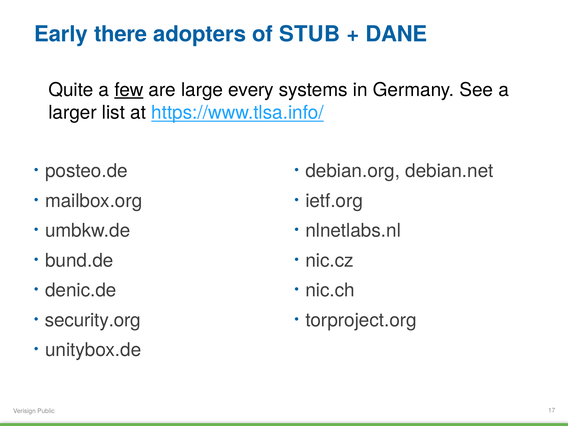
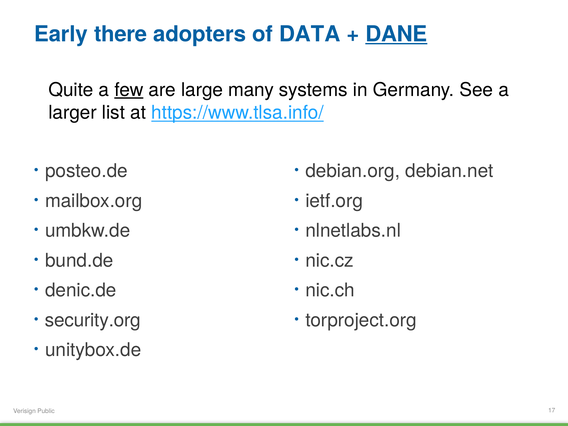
STUB: STUB -> DATA
DANE underline: none -> present
every: every -> many
